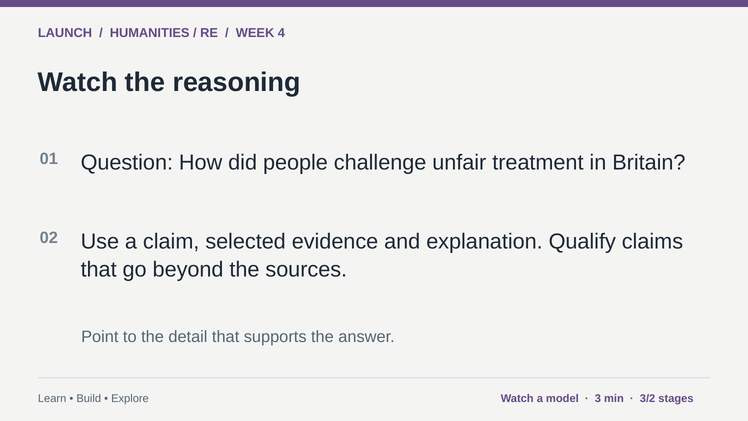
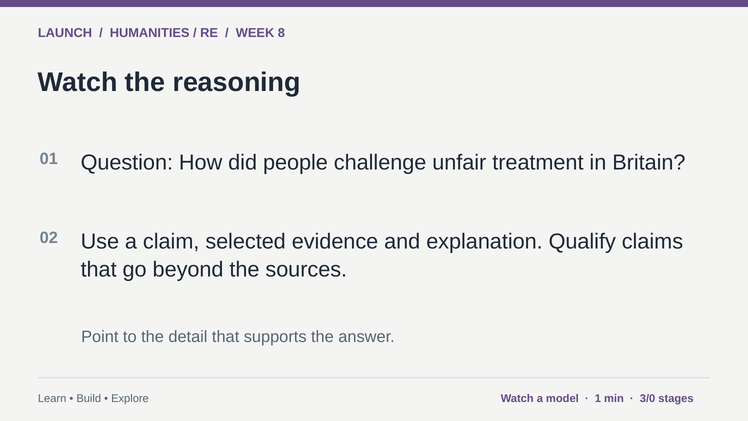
4: 4 -> 8
3: 3 -> 1
3/2: 3/2 -> 3/0
